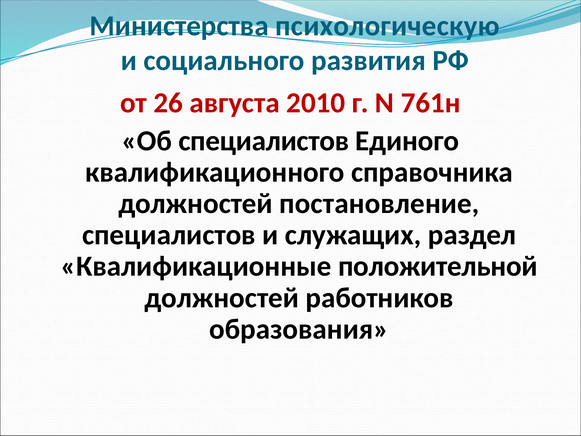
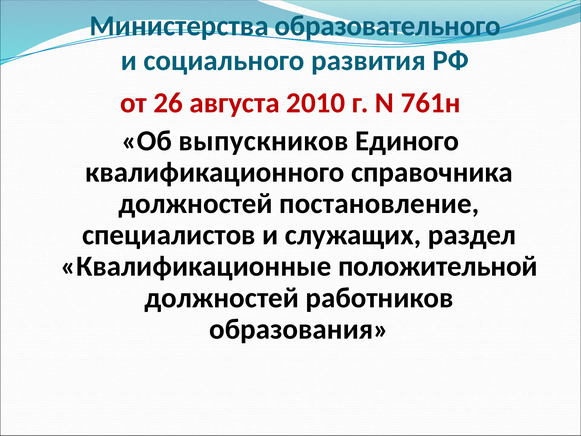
психологическую: психологическую -> образовательного
Об специалистов: специалистов -> выпускников
